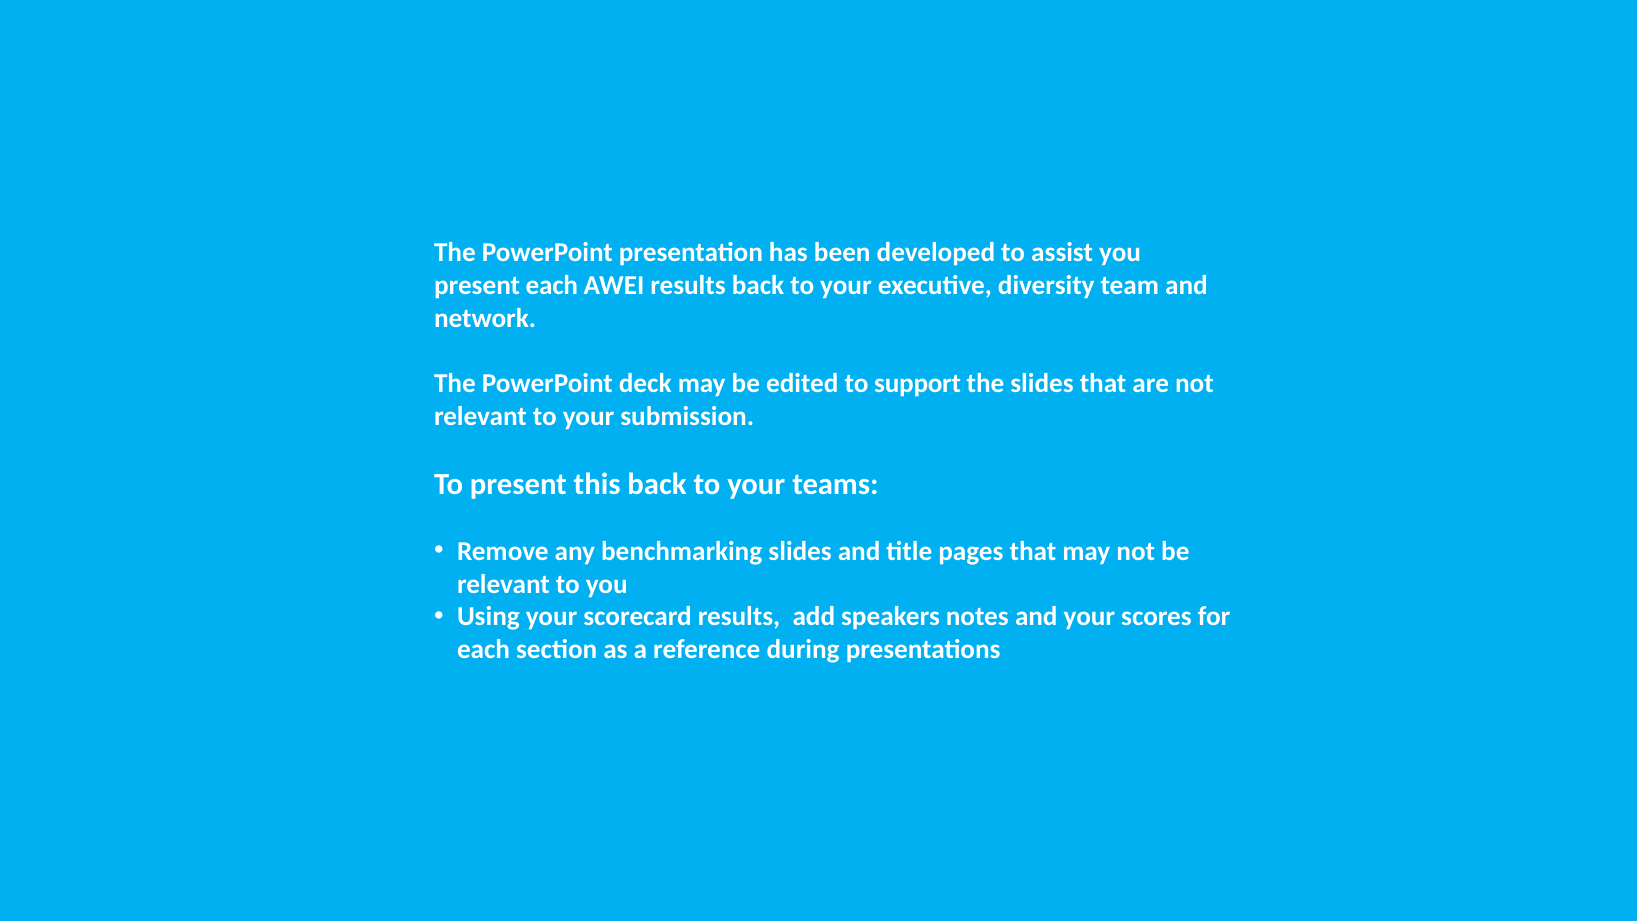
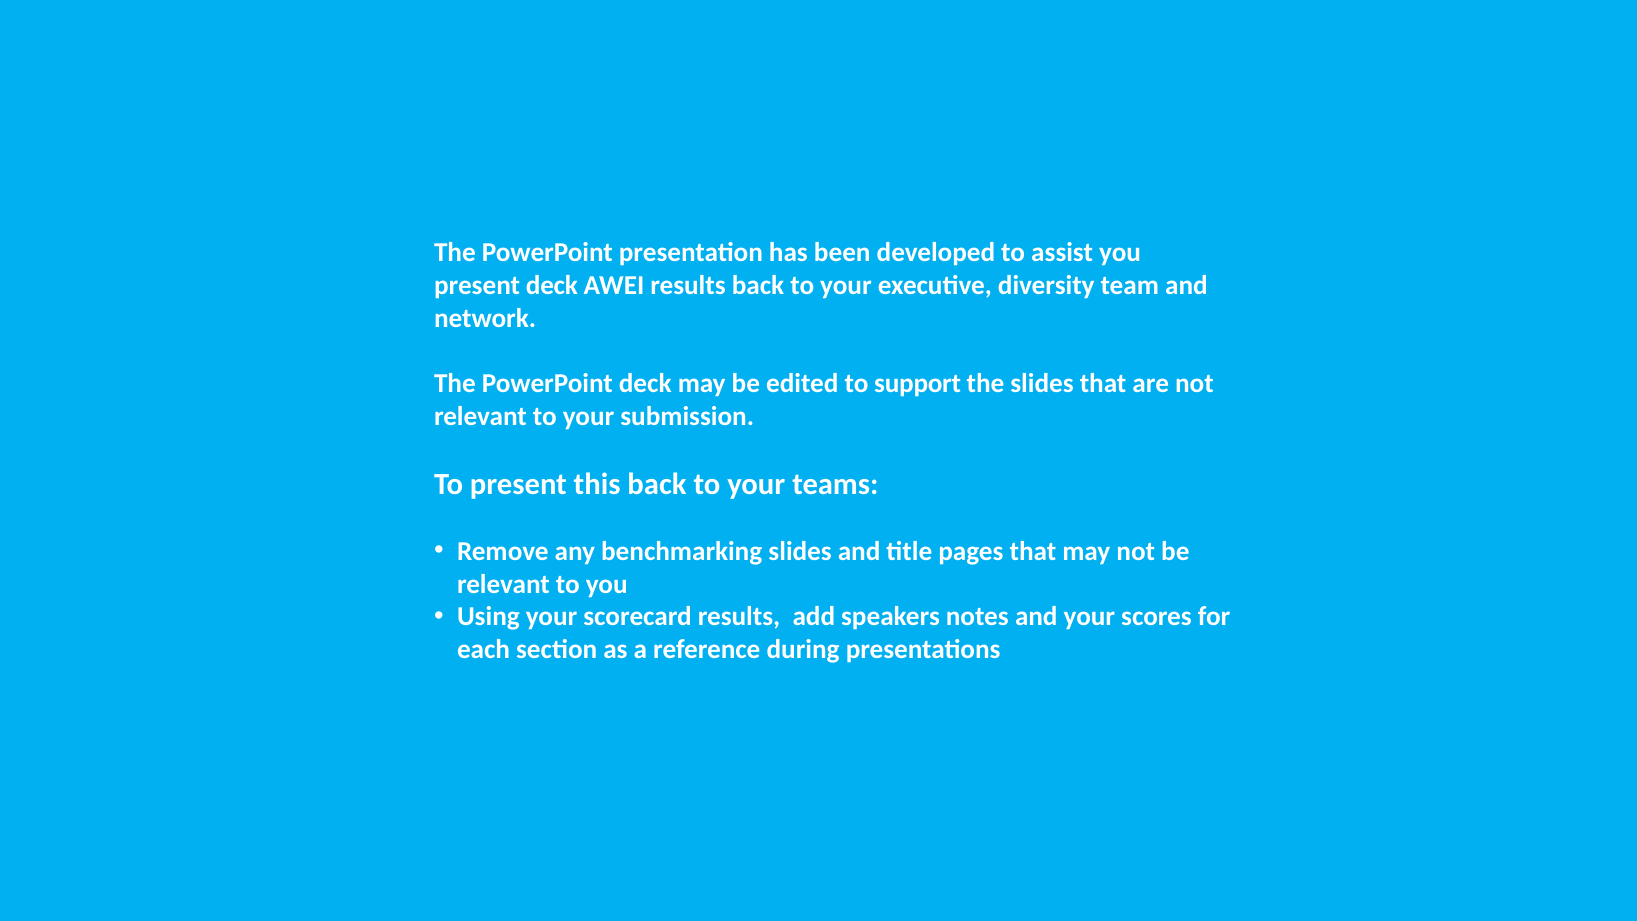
present each: each -> deck
